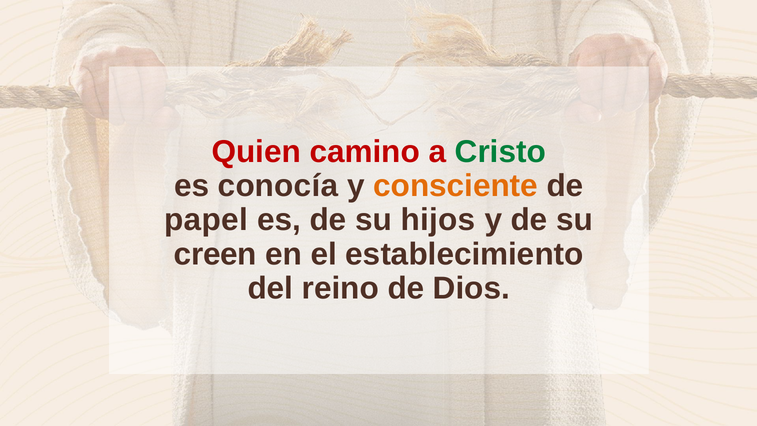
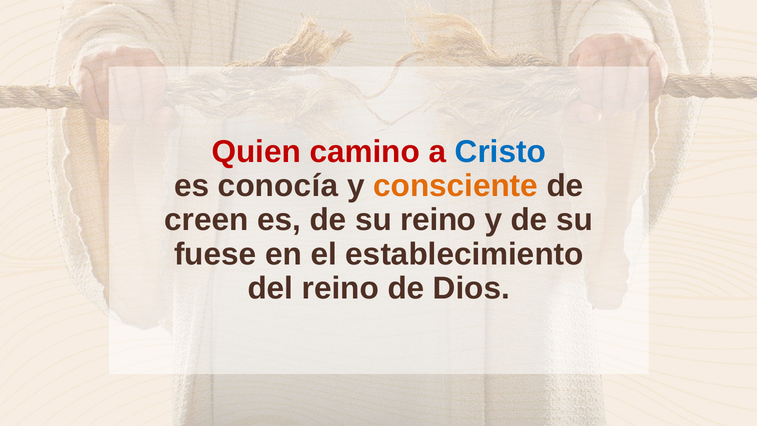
Cristo colour: green -> blue
papel: papel -> creen
su hijos: hijos -> reino
creen: creen -> fuese
